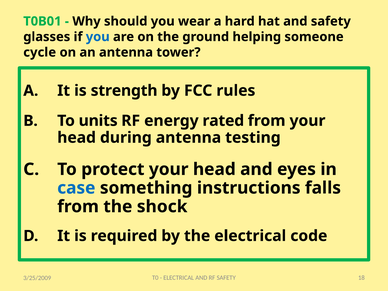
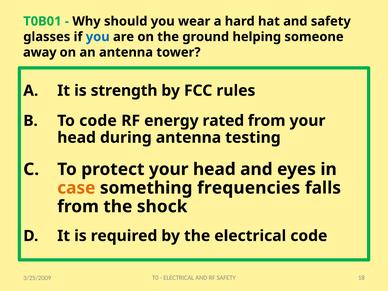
cycle: cycle -> away
To units: units -> code
case colour: blue -> orange
instructions: instructions -> frequencies
